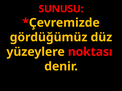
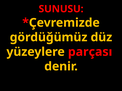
noktası: noktası -> parçası
